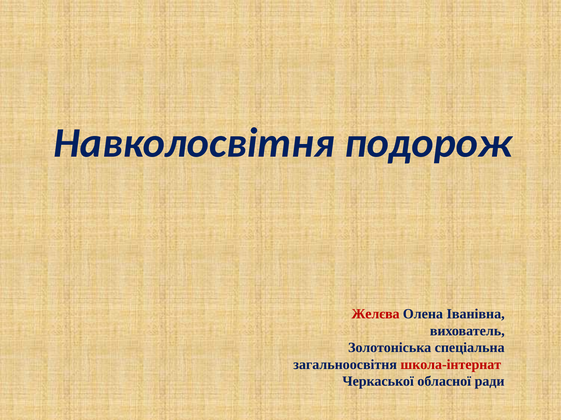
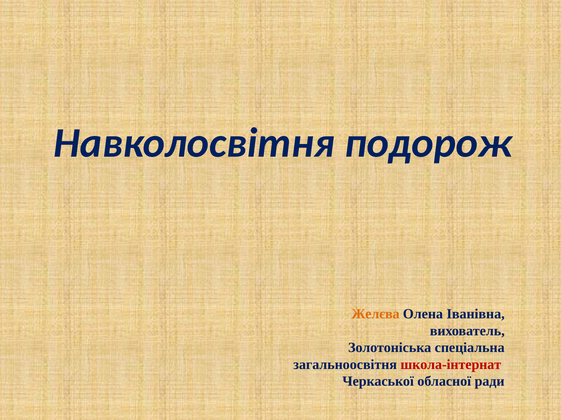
Желєва colour: red -> orange
